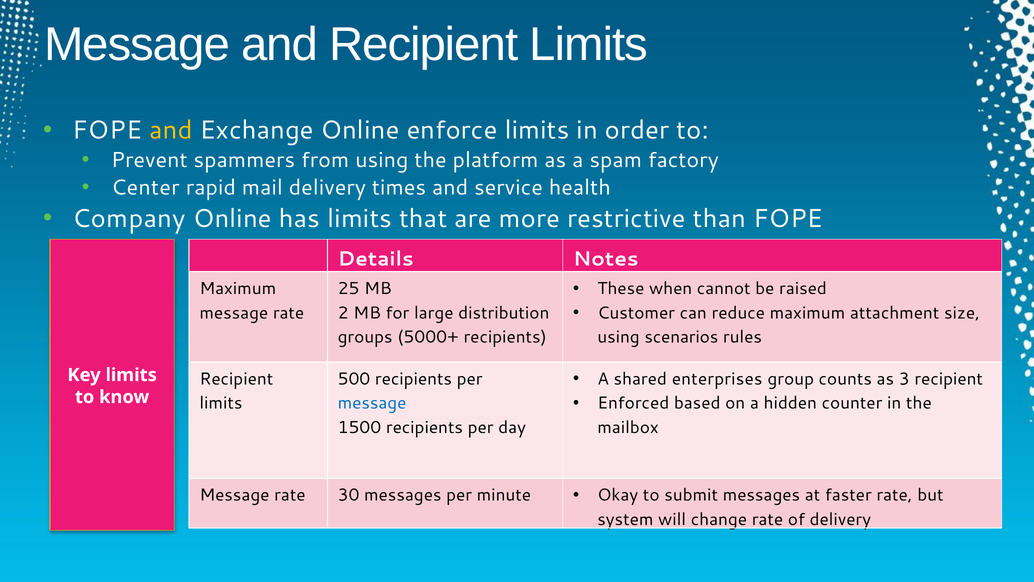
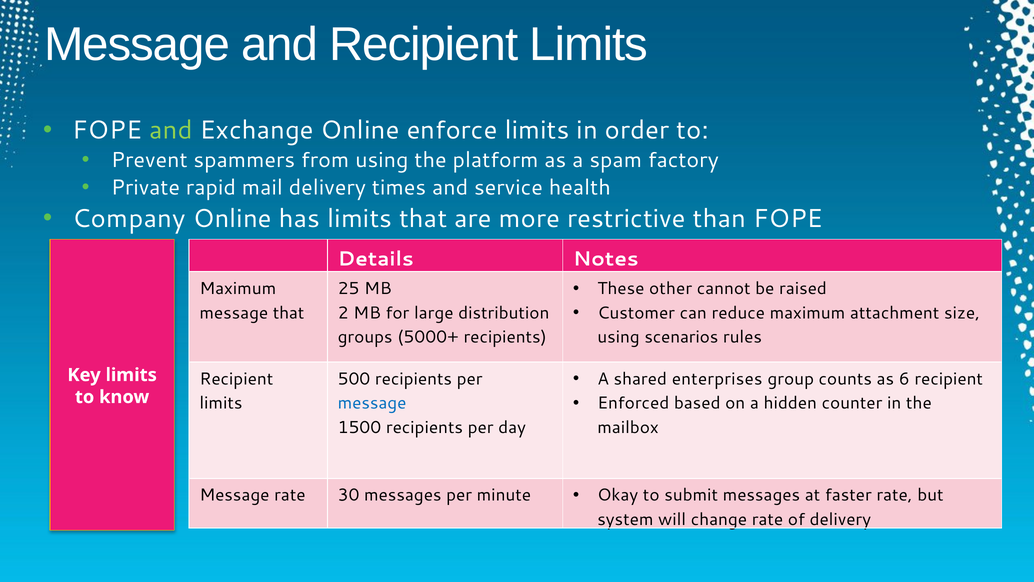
and at (171, 130) colour: yellow -> light green
Center: Center -> Private
when: when -> other
rate at (289, 313): rate -> that
3: 3 -> 6
